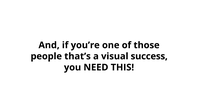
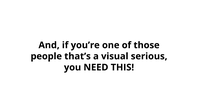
success: success -> serious
